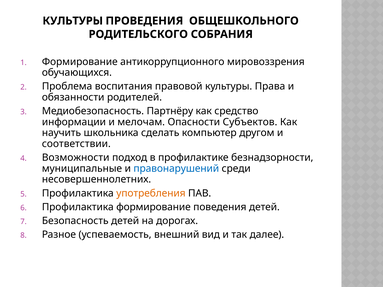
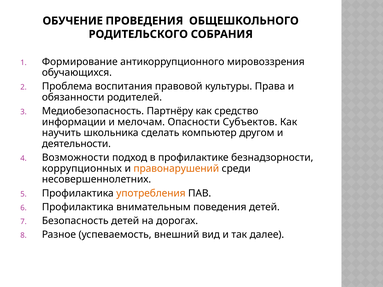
КУЛЬТУРЫ at (73, 21): КУЛЬТУРЫ -> ОБУЧЕНИЕ
соответствии: соответствии -> деятельности
муниципальные: муниципальные -> коррупционных
правонарушений colour: blue -> orange
Профилактика формирование: формирование -> внимательным
